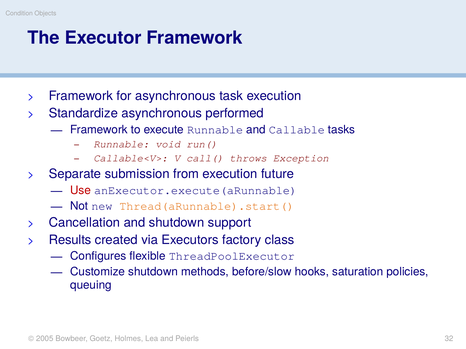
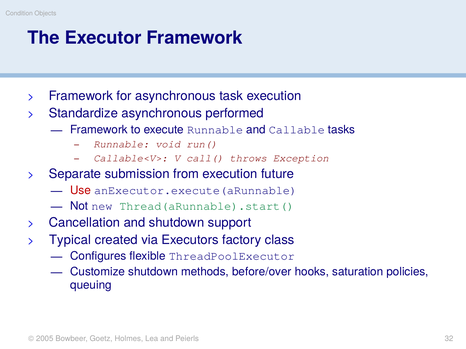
Thread(aRunnable).start( colour: orange -> green
Results: Results -> Typical
before/slow: before/slow -> before/over
